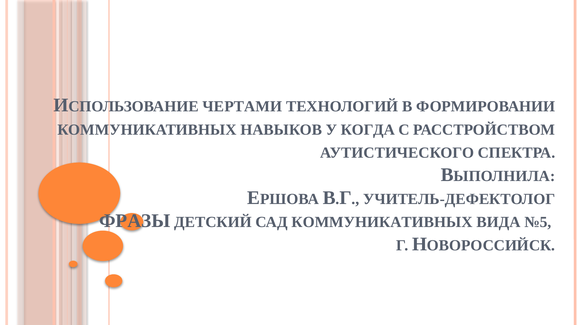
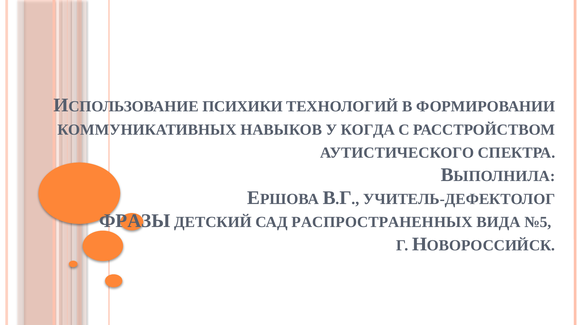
ЧЕРТАМИ: ЧЕРТАМИ -> ПСИХИКИ
САД КОММУНИКАТИВНЫХ: КОММУНИКАТИВНЫХ -> РАСПРОСТРАНЕННЫХ
